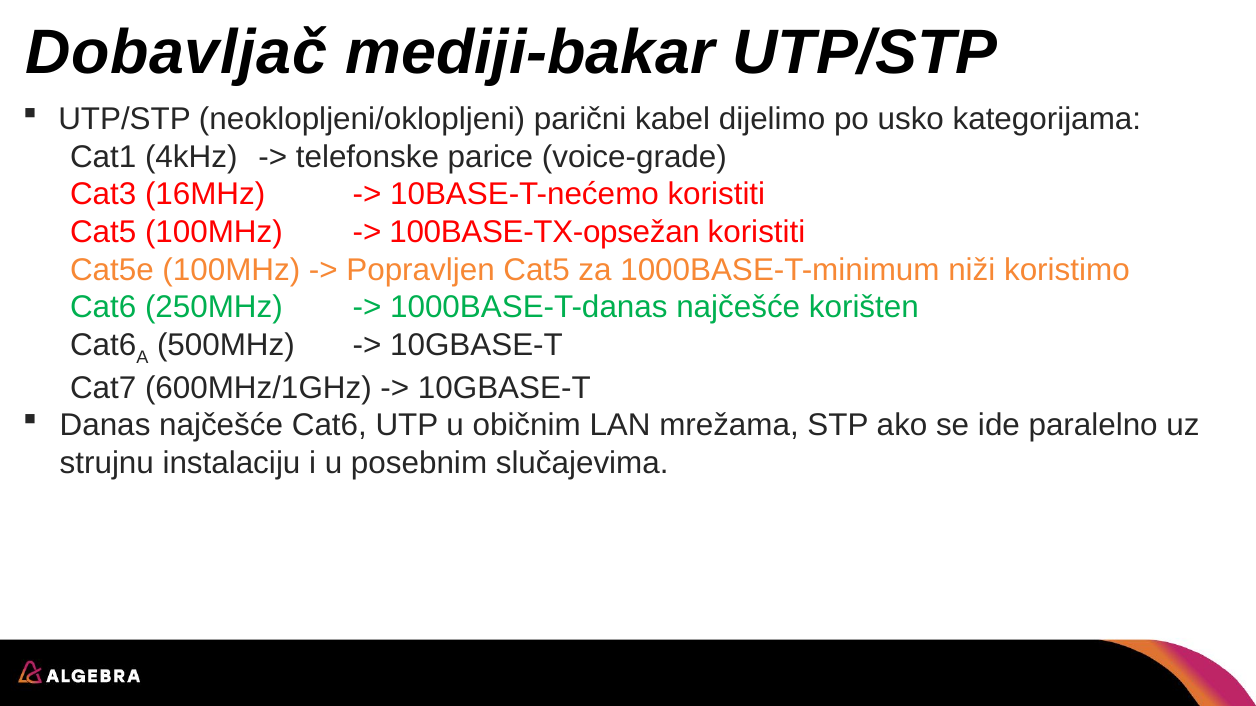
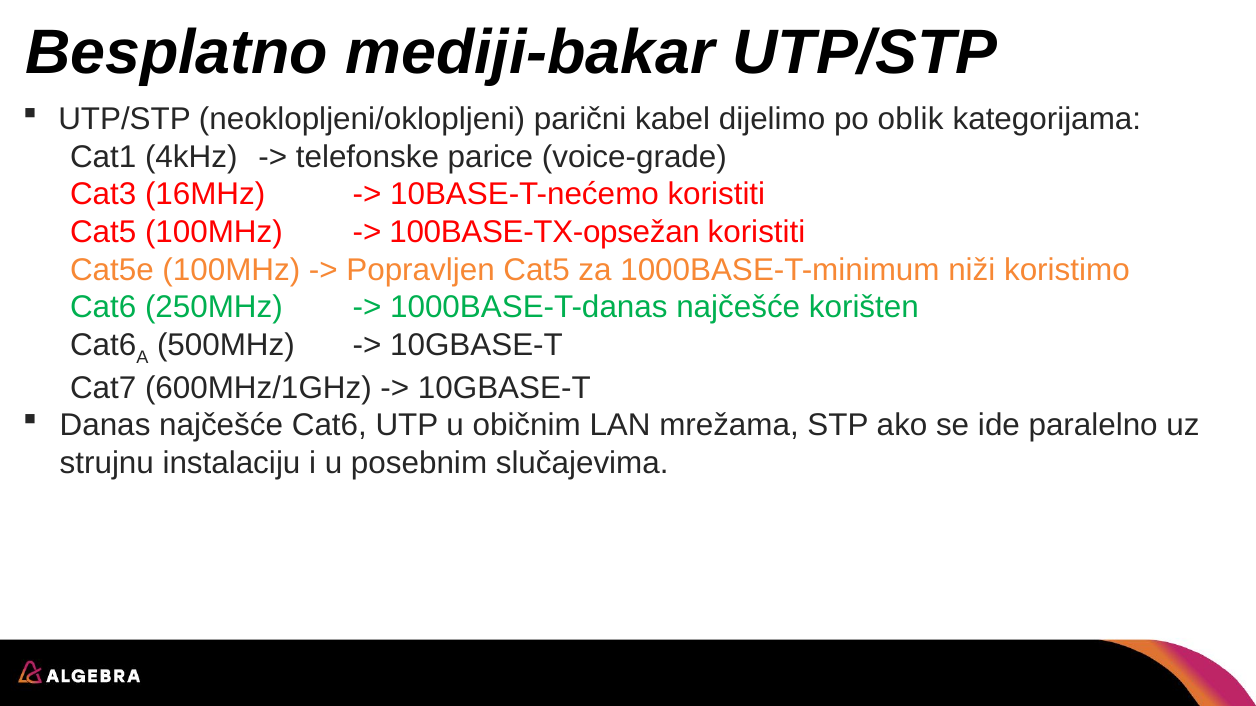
Dobavljač: Dobavljač -> Besplatno
usko: usko -> oblik
